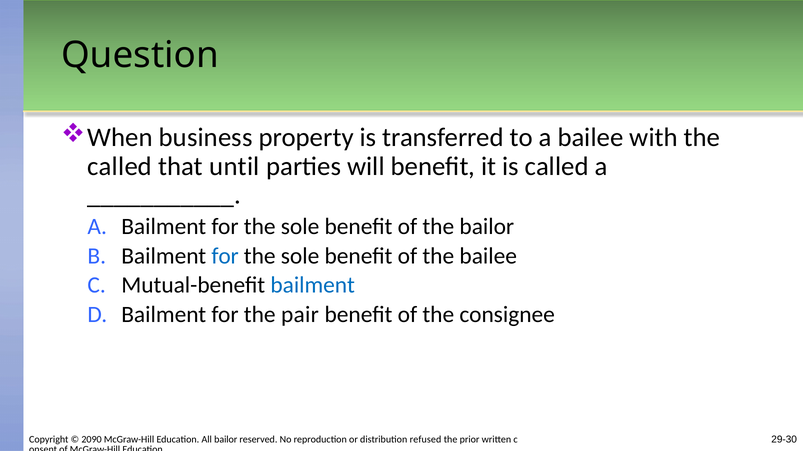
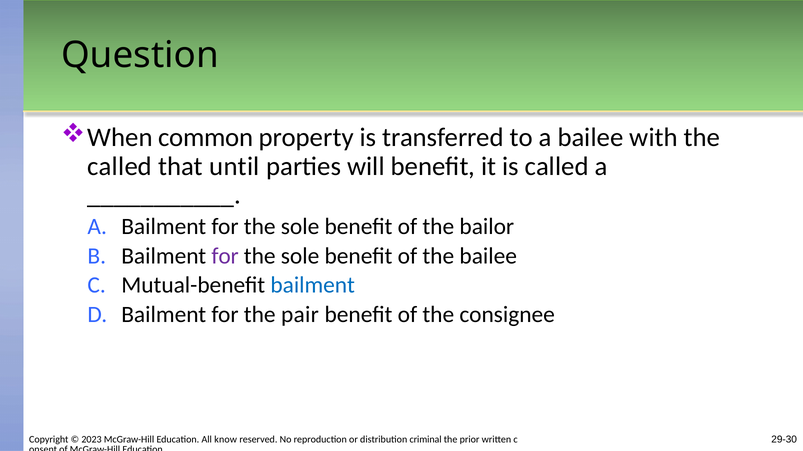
business: business -> common
for at (225, 256) colour: blue -> purple
2090: 2090 -> 2023
All bailor: bailor -> know
refused: refused -> criminal
